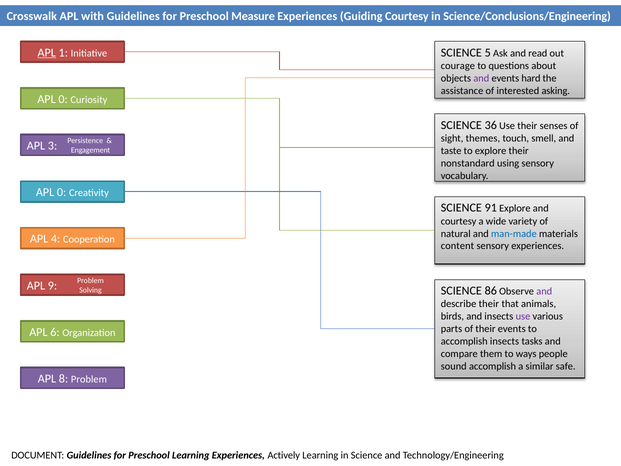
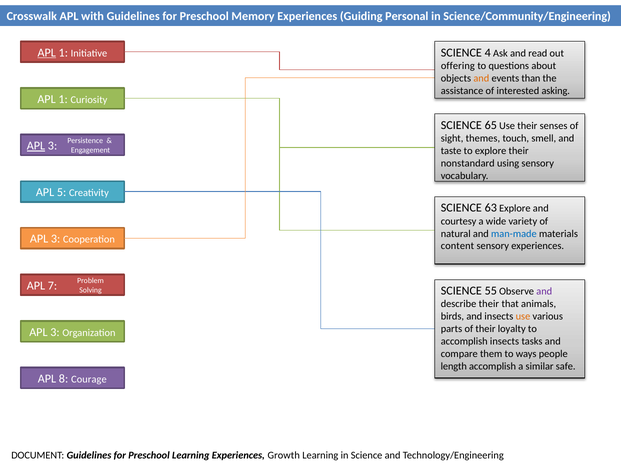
Measure: Measure -> Memory
Guiding Courtesy: Courtesy -> Personal
Science/Conclusions/Engineering: Science/Conclusions/Engineering -> Science/Community/Engineering
5: 5 -> 4
courage: courage -> offering
and at (481, 78) colour: purple -> orange
hard: hard -> than
0 at (63, 99): 0 -> 1
36: 36 -> 65
APL at (36, 146) underline: none -> present
0 at (62, 192): 0 -> 5
91: 91 -> 63
4 at (56, 239): 4 -> 3
9: 9 -> 7
86: 86 -> 55
use at (523, 316) colour: purple -> orange
their events: events -> loyalty
6 at (55, 332): 6 -> 3
sound: sound -> length
8 Problem: Problem -> Courage
Actively: Actively -> Growth
